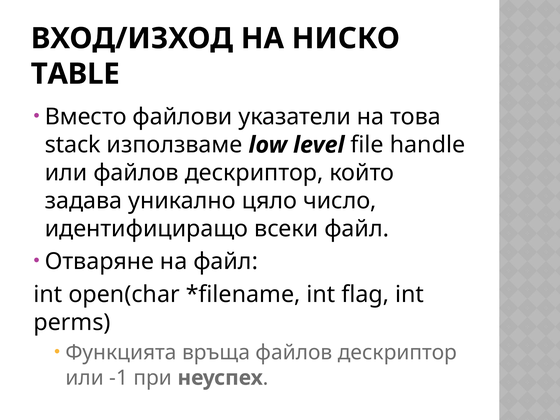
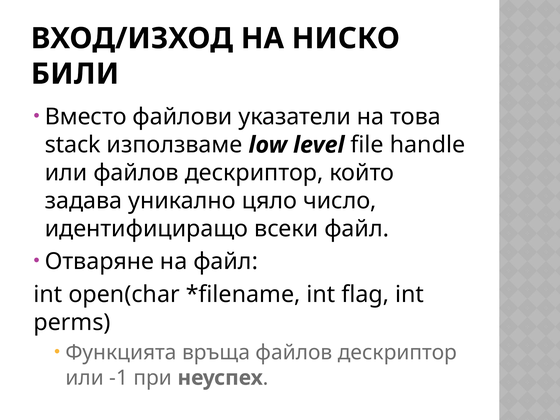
TABLE: TABLE -> БИЛИ
